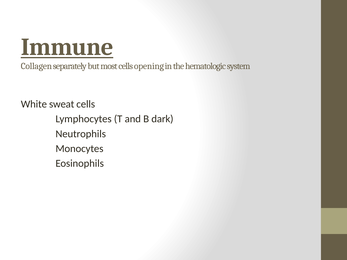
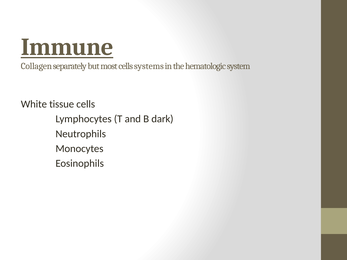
opening: opening -> systems
sweat: sweat -> tissue
